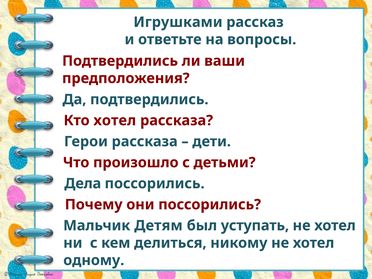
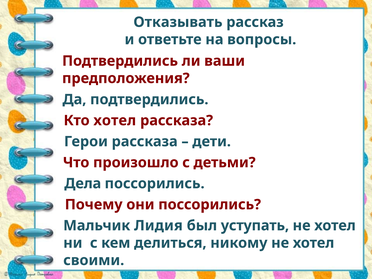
Игрушками: Игрушками -> Отказывать
Детям: Детям -> Лидия
одному: одному -> своими
